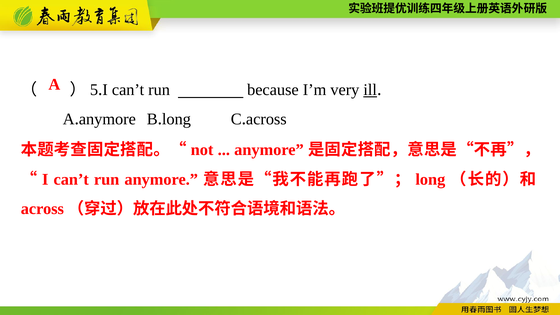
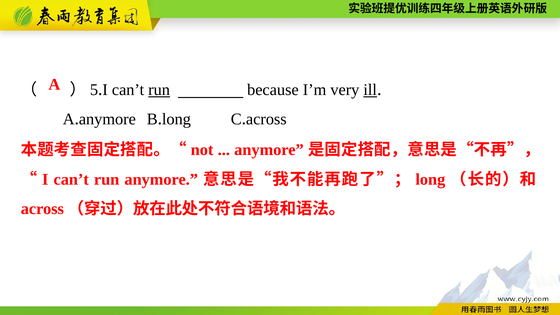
run at (159, 90) underline: none -> present
